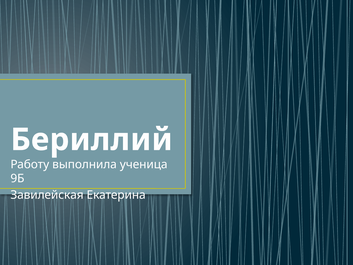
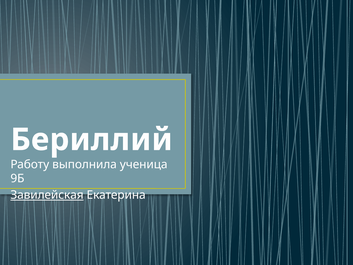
Завилейская underline: none -> present
